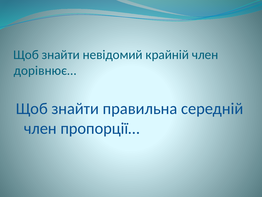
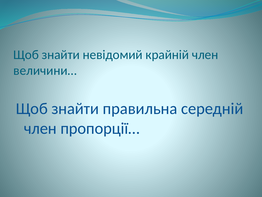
дорівнює…: дорівнює… -> величини…
